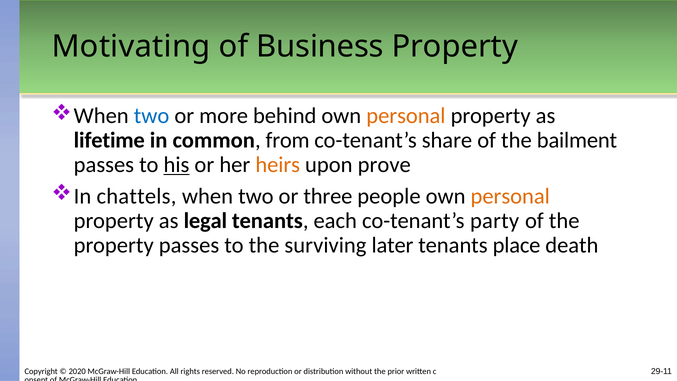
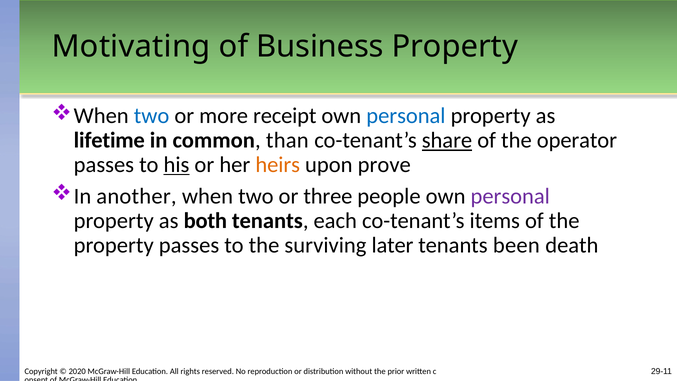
behind: behind -> receipt
personal at (406, 116) colour: orange -> blue
from: from -> than
share underline: none -> present
bailment: bailment -> operator
chattels: chattels -> another
personal at (510, 196) colour: orange -> purple
legal: legal -> both
party: party -> items
place: place -> been
